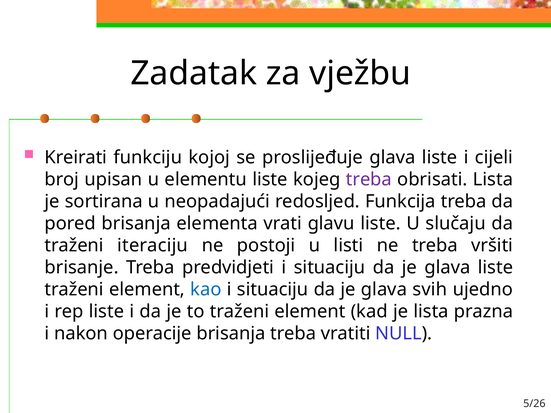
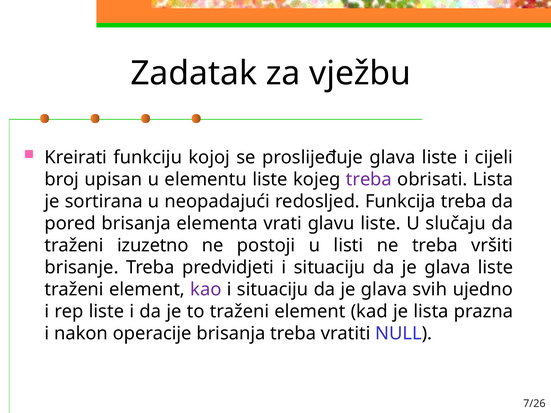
iteraciju: iteraciju -> izuzetno
kao colour: blue -> purple
5/26: 5/26 -> 7/26
